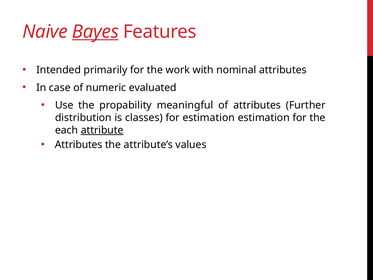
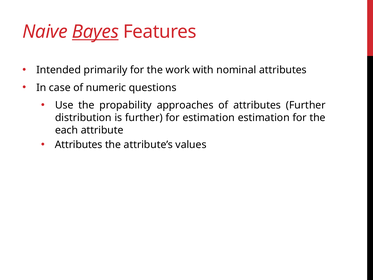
evaluated: evaluated -> questions
meaningful: meaningful -> approaches
is classes: classes -> further
attribute underline: present -> none
